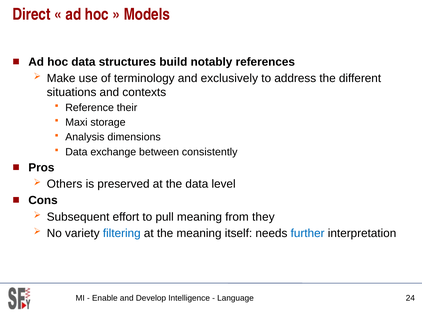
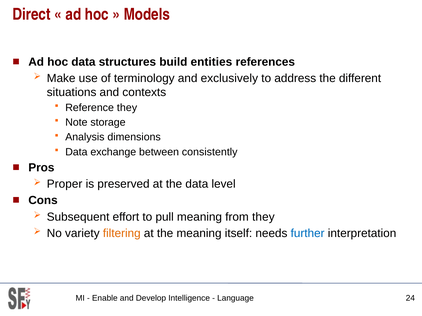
notably: notably -> entities
Reference their: their -> they
Maxi: Maxi -> Note
Others: Others -> Proper
filtering colour: blue -> orange
